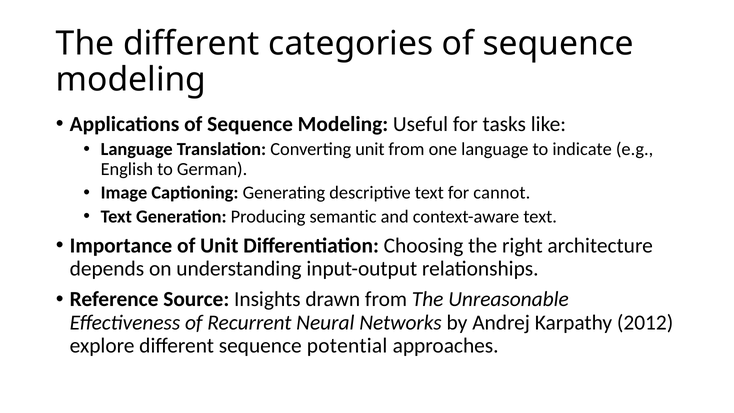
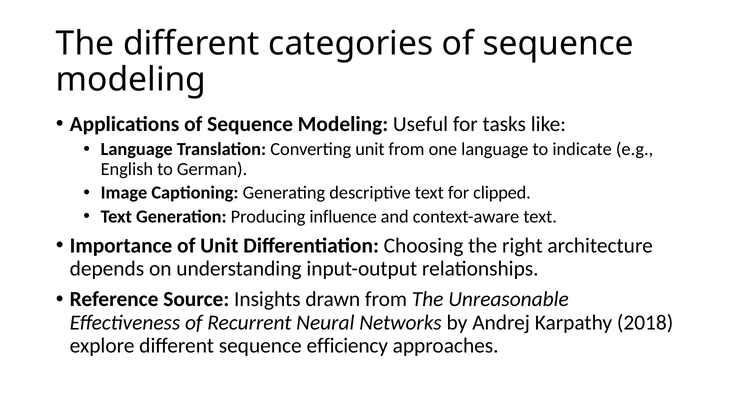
cannot: cannot -> clipped
semantic: semantic -> influence
2012: 2012 -> 2018
potential: potential -> efficiency
